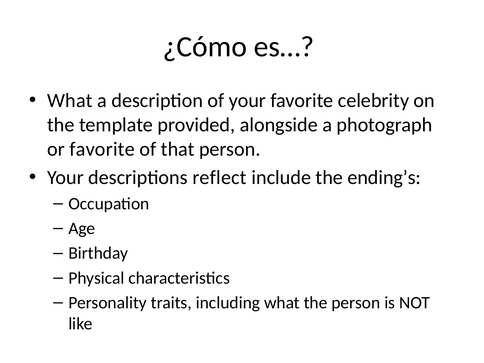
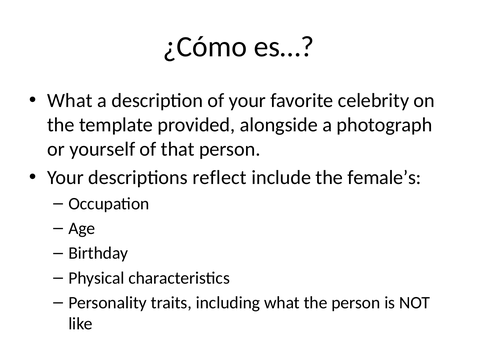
or favorite: favorite -> yourself
ending’s: ending’s -> female’s
